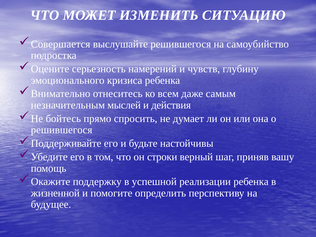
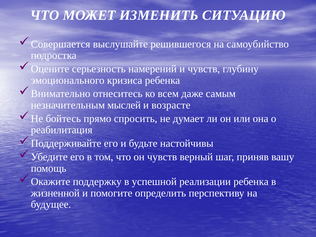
действия: действия -> возрасте
решившегося at (62, 130): решившегося -> реабилитация
он строки: строки -> чувств
